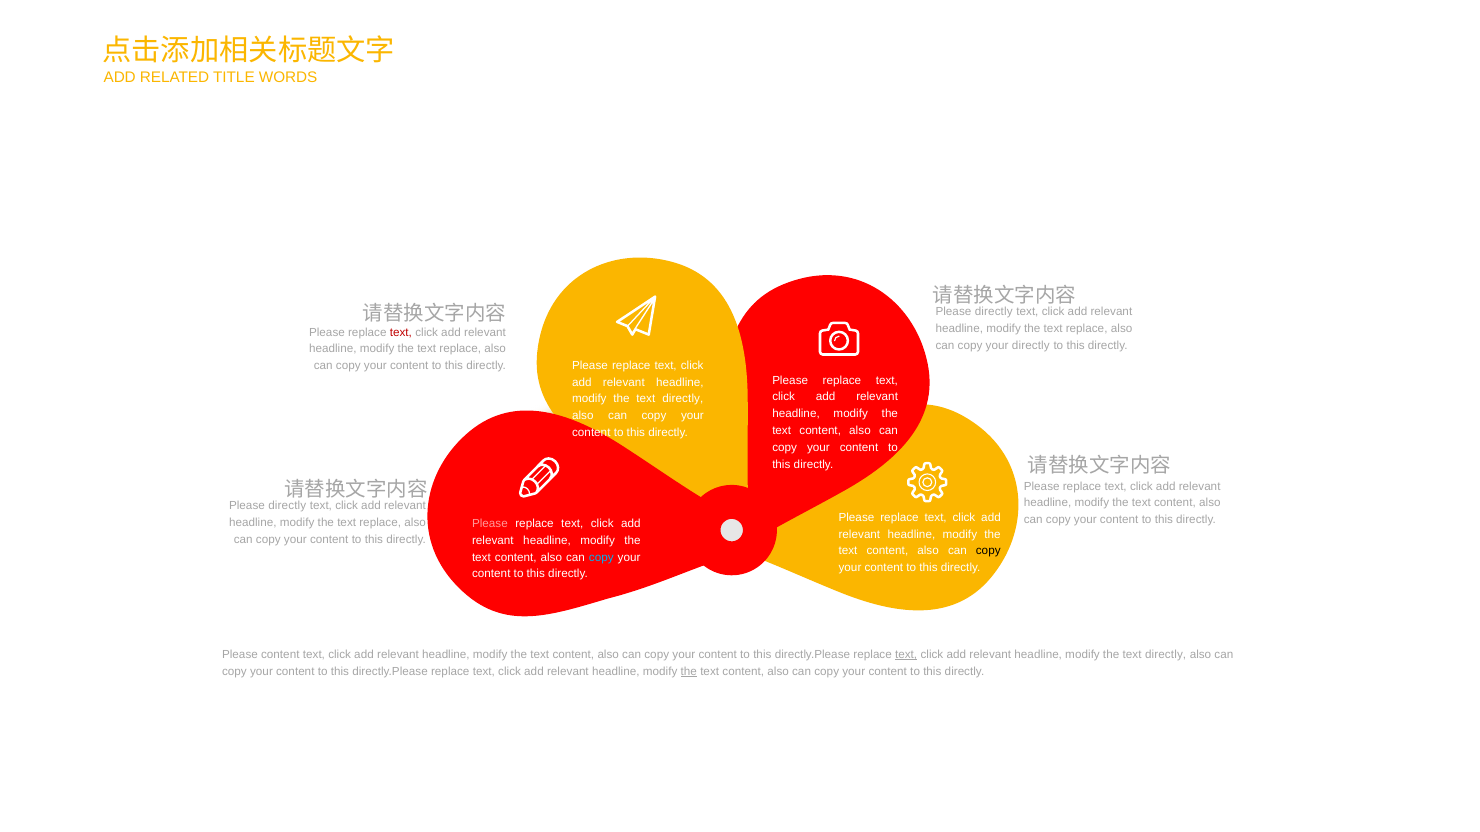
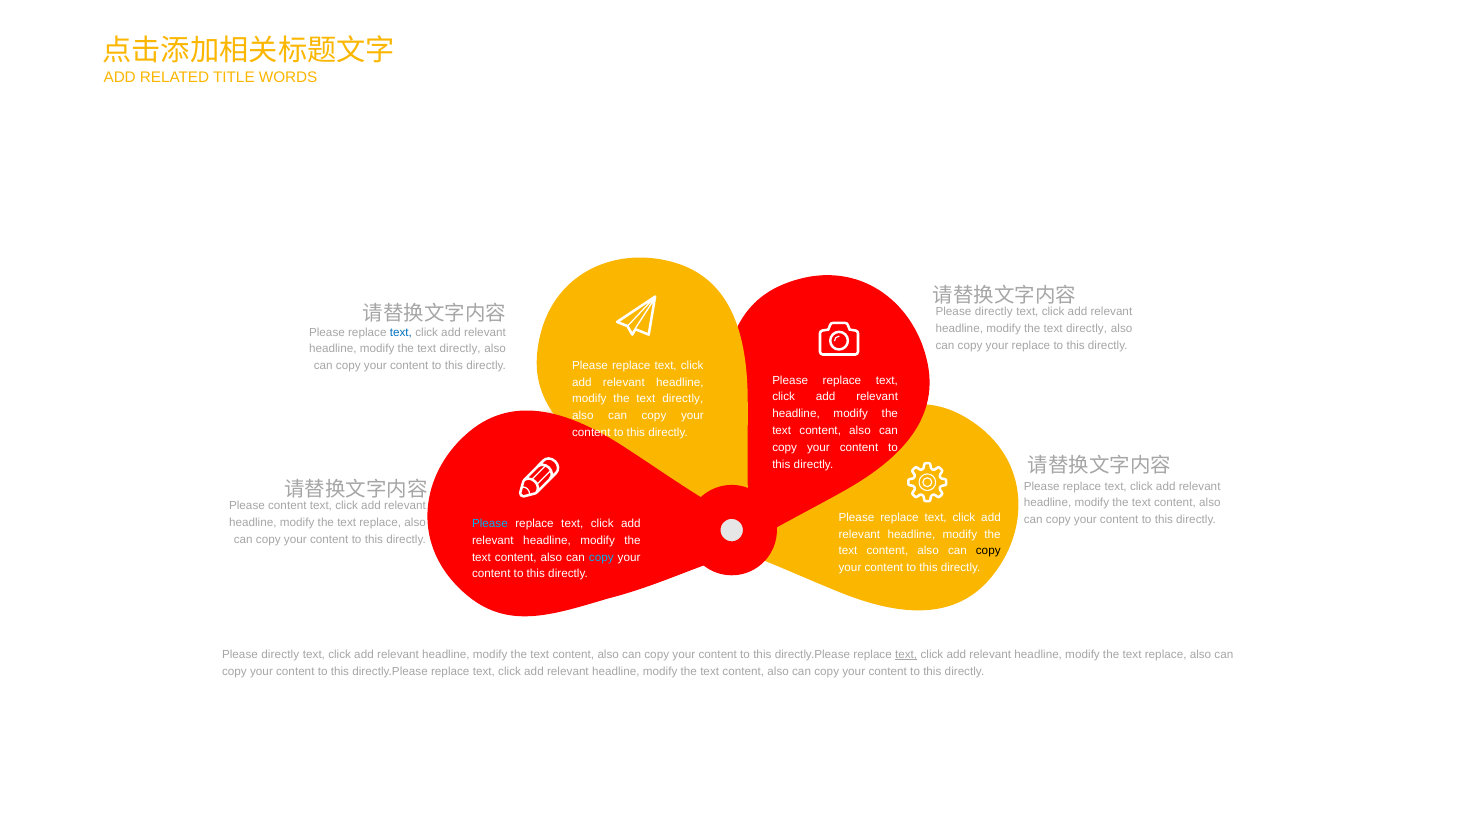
replace at (1087, 329): replace -> directly
text at (401, 332) colour: red -> blue
your directly: directly -> replace
replace at (460, 349): replace -> directly
directly at (287, 506): directly -> content
Please at (490, 524) colour: pink -> light blue
content at (280, 655): content -> directly
directly at (1166, 655): directly -> replace
the at (689, 672) underline: present -> none
